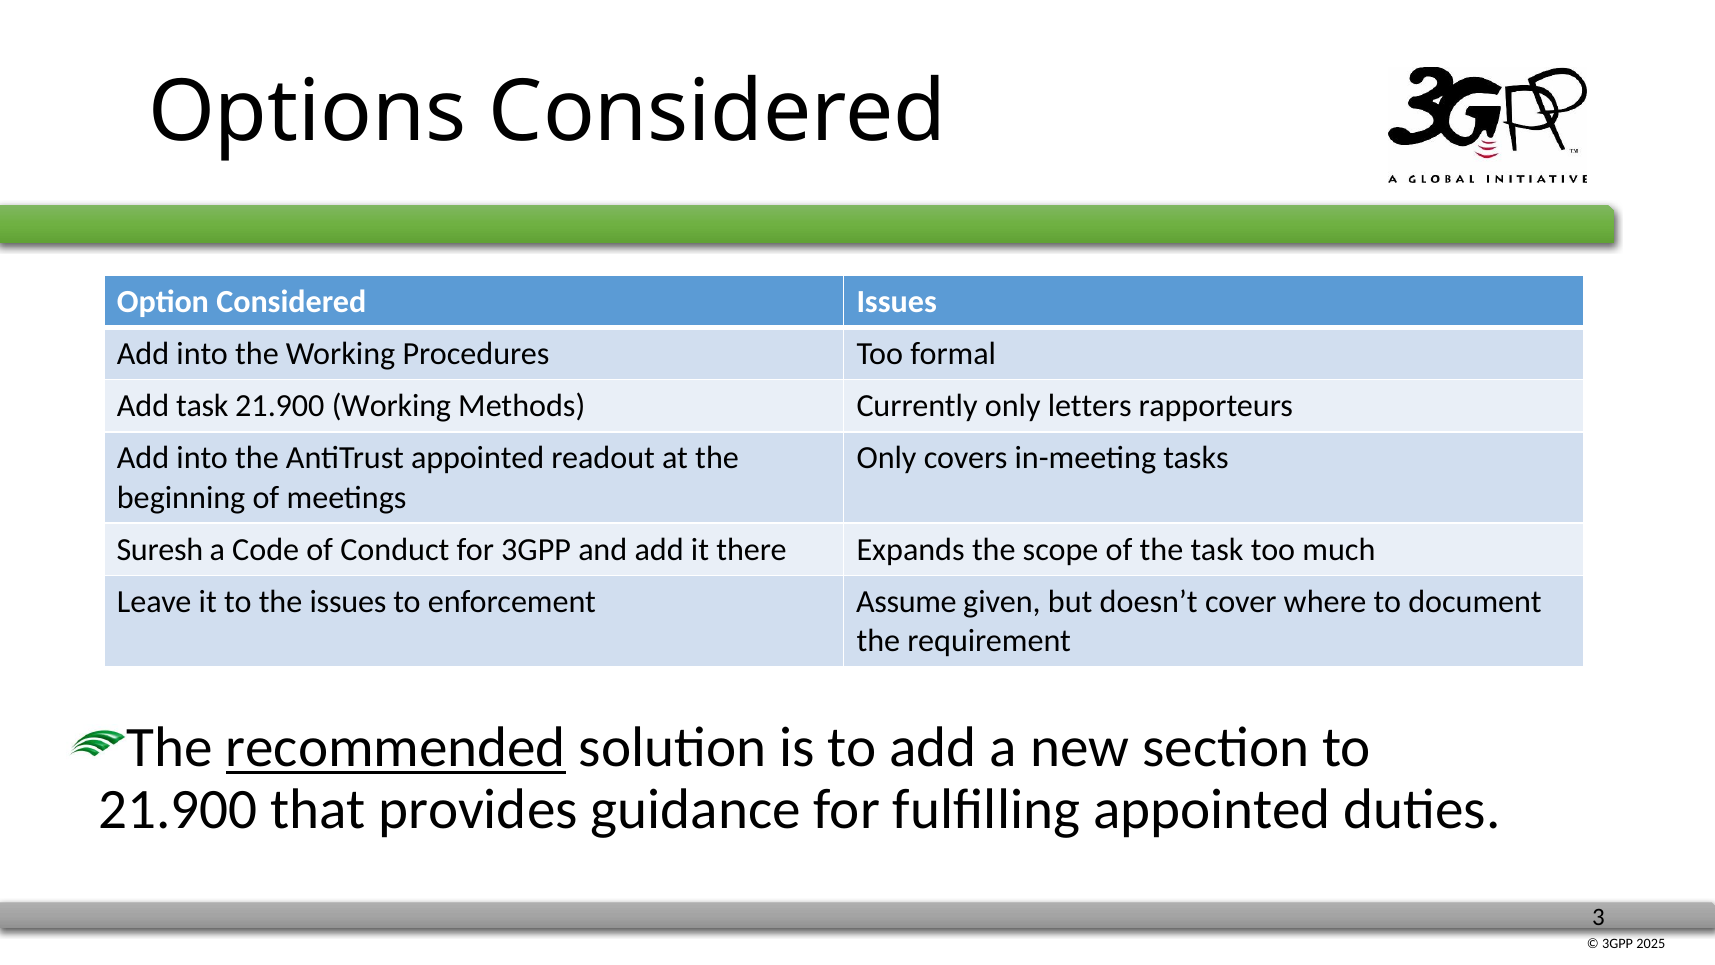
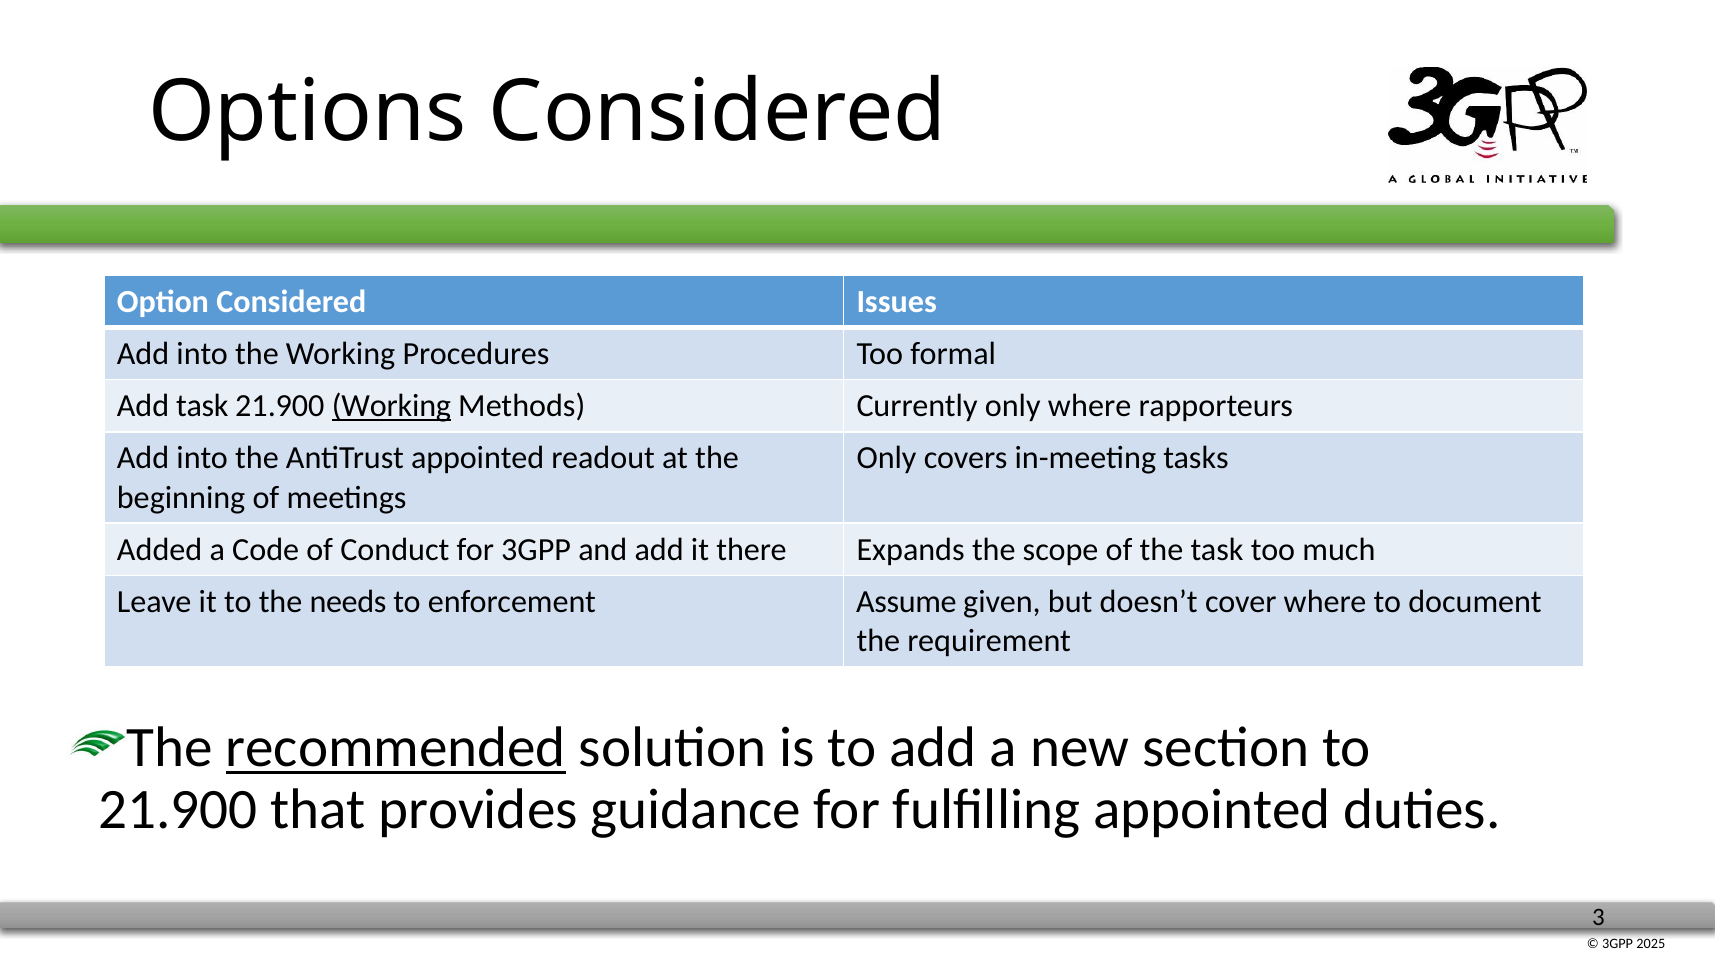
Working at (391, 406) underline: none -> present
only letters: letters -> where
Suresh: Suresh -> Added
the issues: issues -> needs
